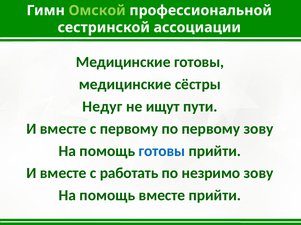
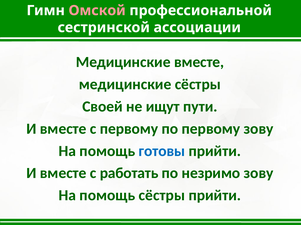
Омской colour: light green -> pink
Медицинские готовы: готовы -> вместе
Недуг: Недуг -> Своей
помощь вместе: вместе -> сёстры
